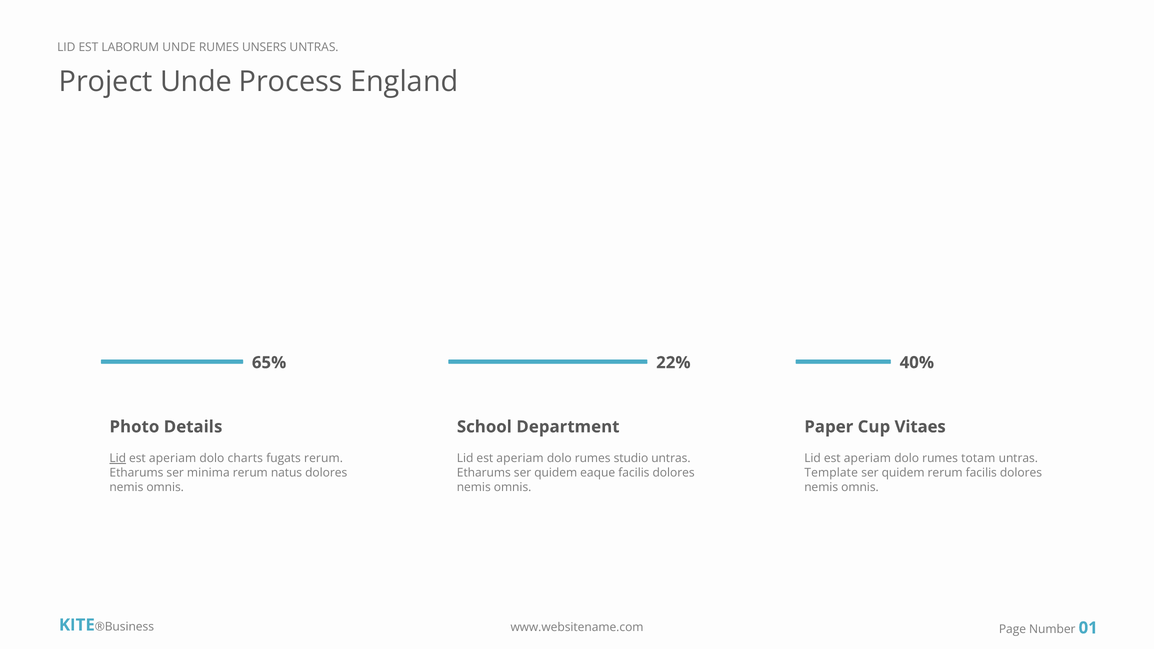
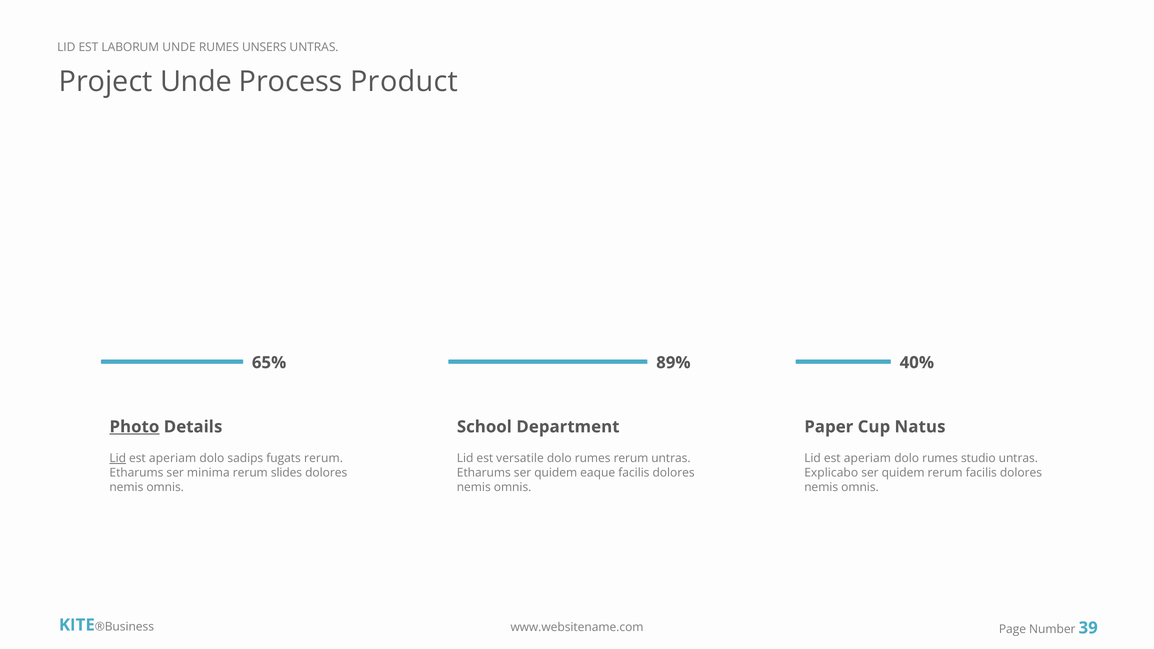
England: England -> Product
22%: 22% -> 89%
Photo underline: none -> present
Vitaes: Vitaes -> Natus
charts: charts -> sadips
aperiam at (520, 458): aperiam -> versatile
rumes studio: studio -> rerum
totam: totam -> studio
natus: natus -> slides
Template: Template -> Explicabo
01: 01 -> 39
